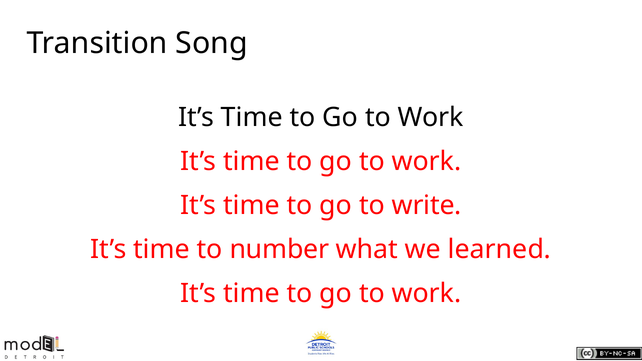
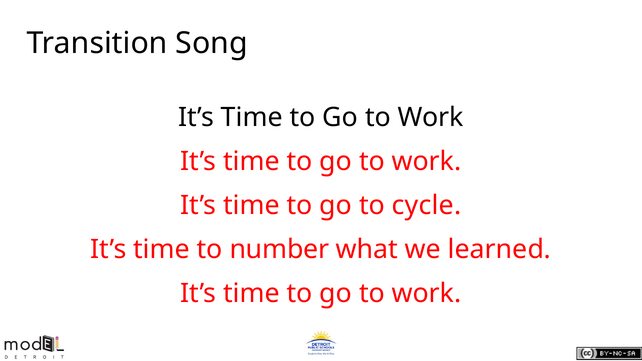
write: write -> cycle
